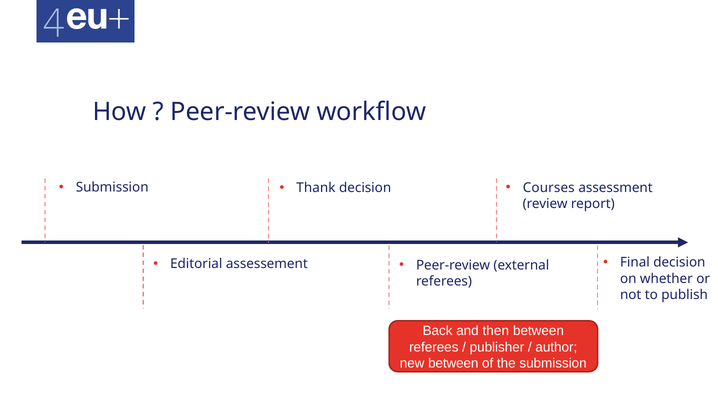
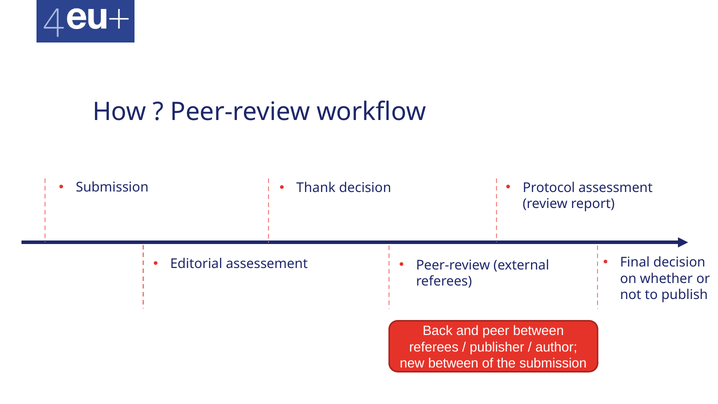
Courses: Courses -> Protocol
then: then -> peer
